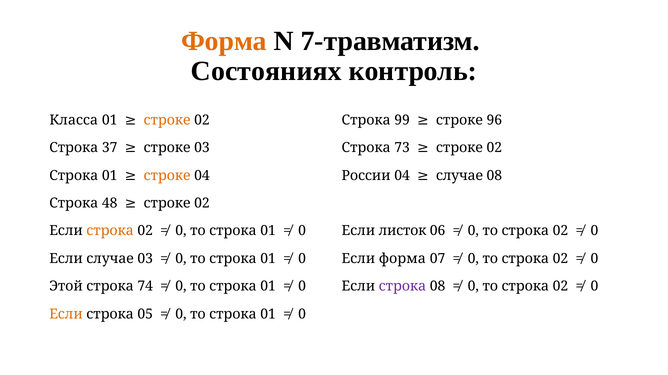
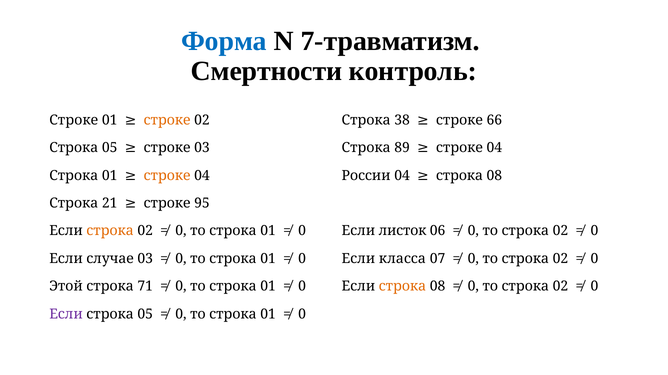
Форма at (224, 41) colour: orange -> blue
Состояниях: Состояниях -> Смертности
99: 99 -> 38
96: 96 -> 66
Класса at (74, 120): Класса -> Строке
73: 73 -> 89
02 at (494, 148): 02 -> 04
37 at (110, 148): 37 -> 05
04 случае: случае -> строка
48: 48 -> 21
02 at (202, 204): 02 -> 95
Если форма: форма -> класса
74: 74 -> 71
строка at (402, 287) colour: purple -> orange
Если at (66, 315) colour: orange -> purple
